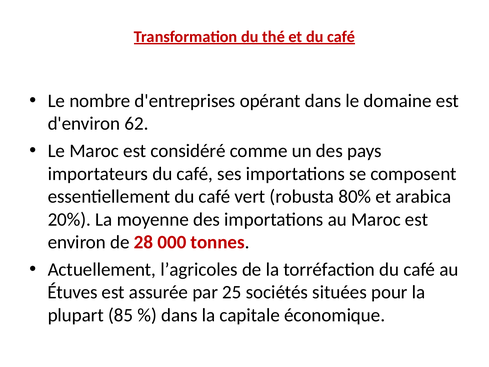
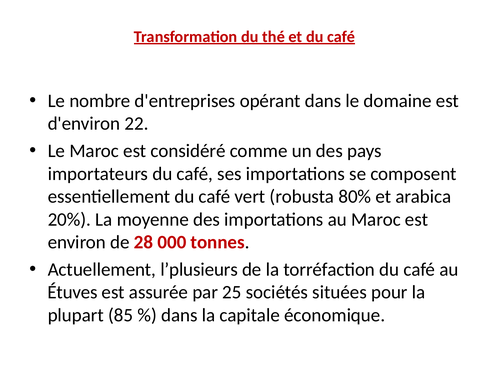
62: 62 -> 22
l’agricoles: l’agricoles -> l’plusieurs
